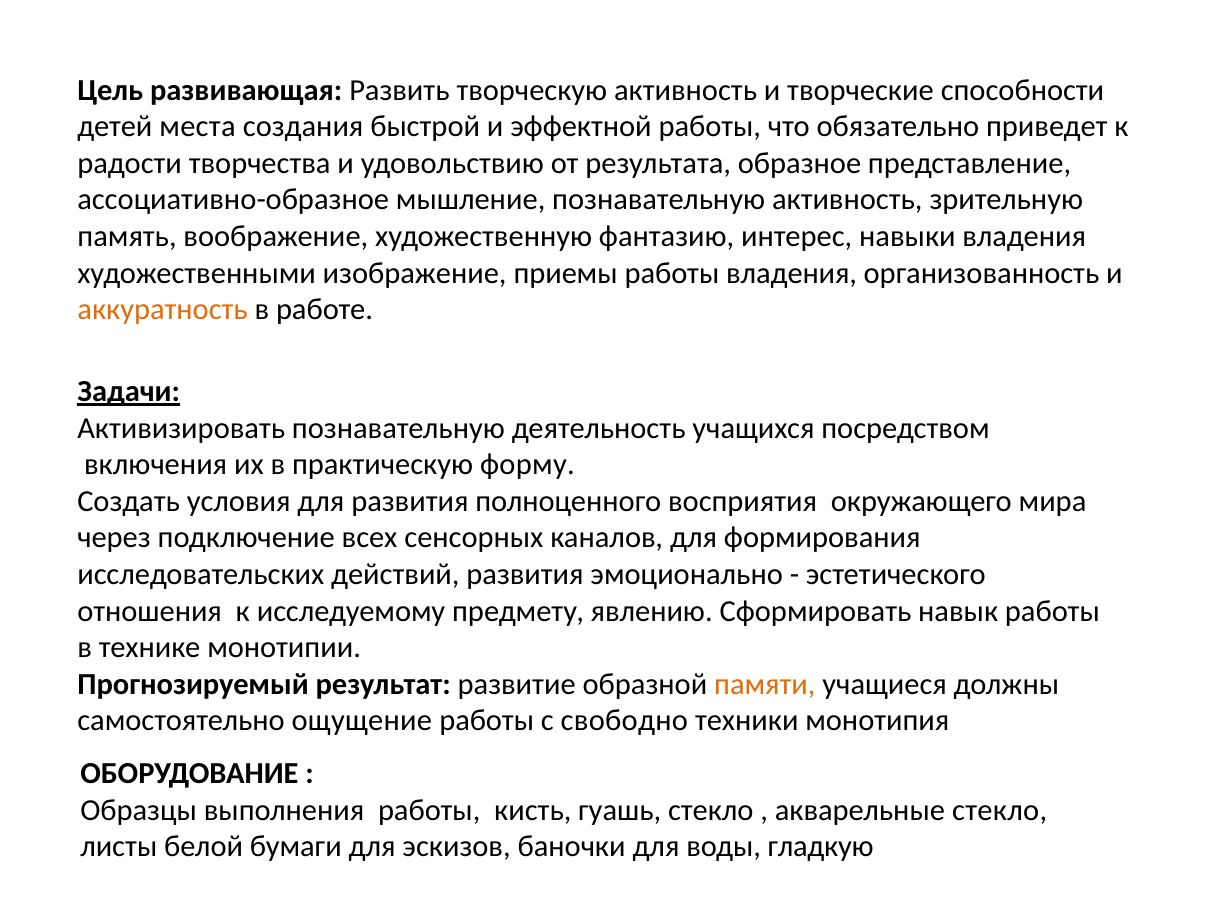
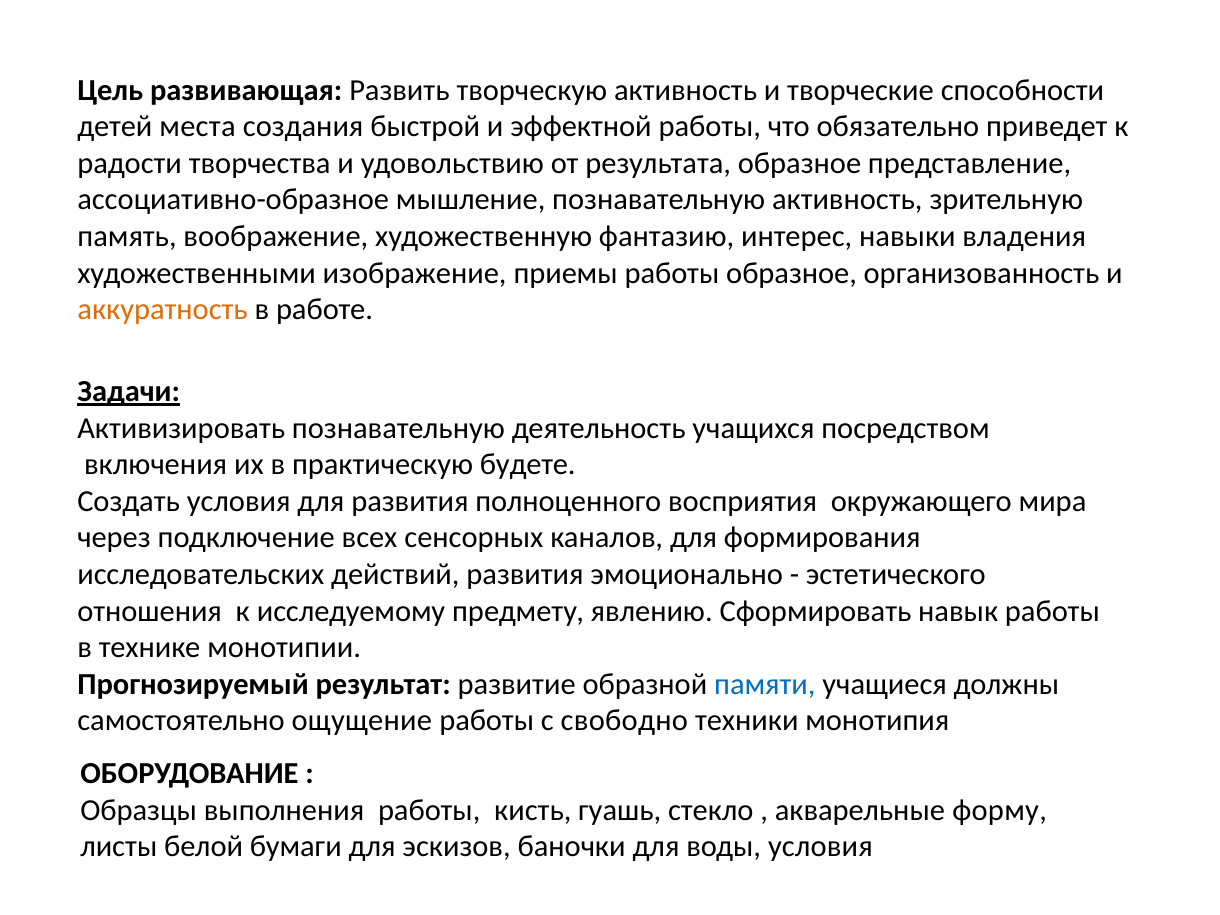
работы владения: владения -> образное
форму: форму -> будете
памяти colour: orange -> blue
акварельные стекло: стекло -> форму
воды гладкую: гладкую -> условия
